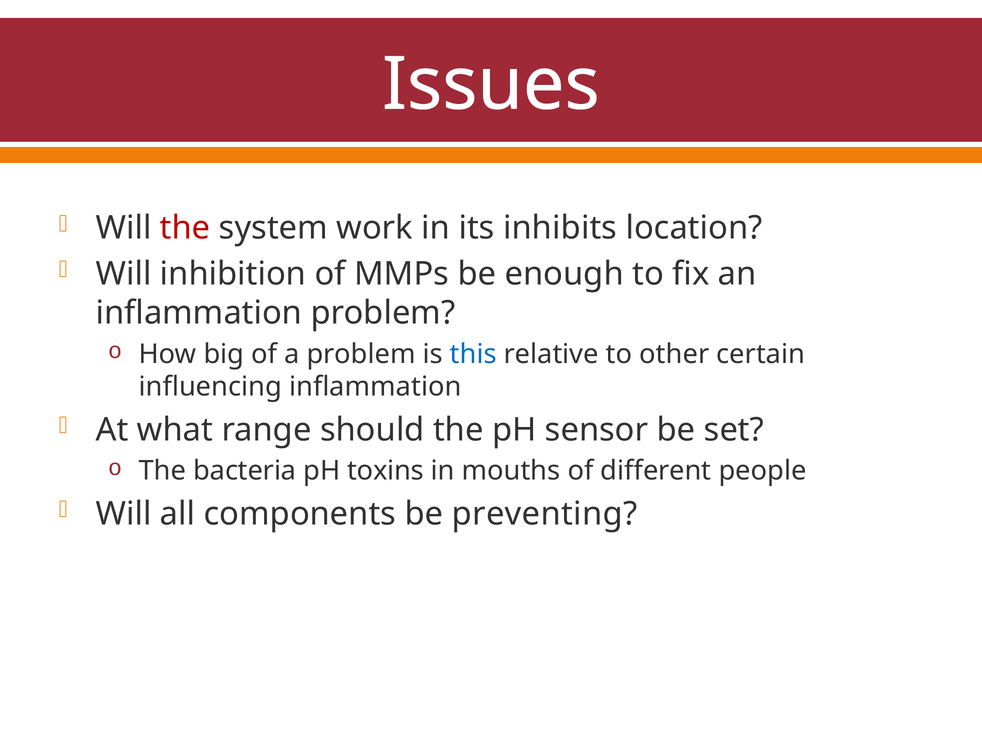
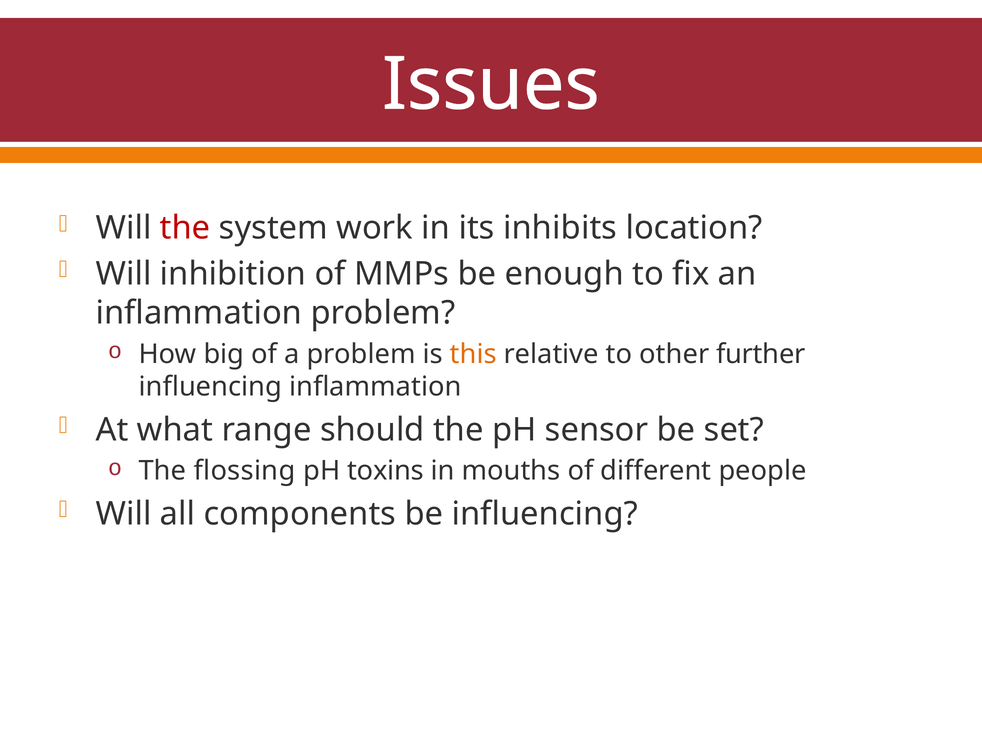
this colour: blue -> orange
certain: certain -> further
bacteria: bacteria -> flossing
be preventing: preventing -> influencing
